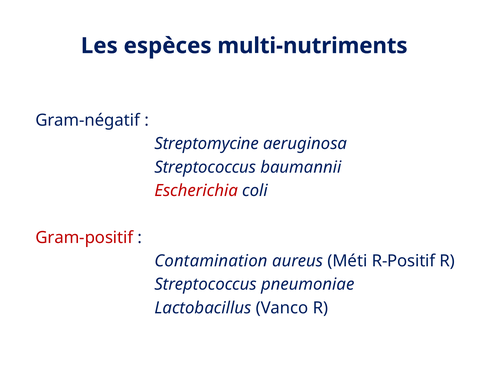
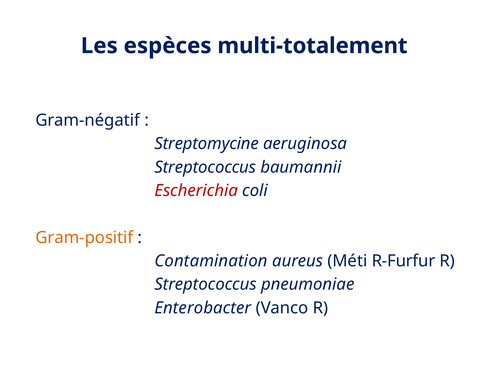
multi-nutriments: multi-nutriments -> multi-totalement
Gram-positif colour: red -> orange
R-Positif: R-Positif -> R-Furfur
Lactobacillus: Lactobacillus -> Enterobacter
